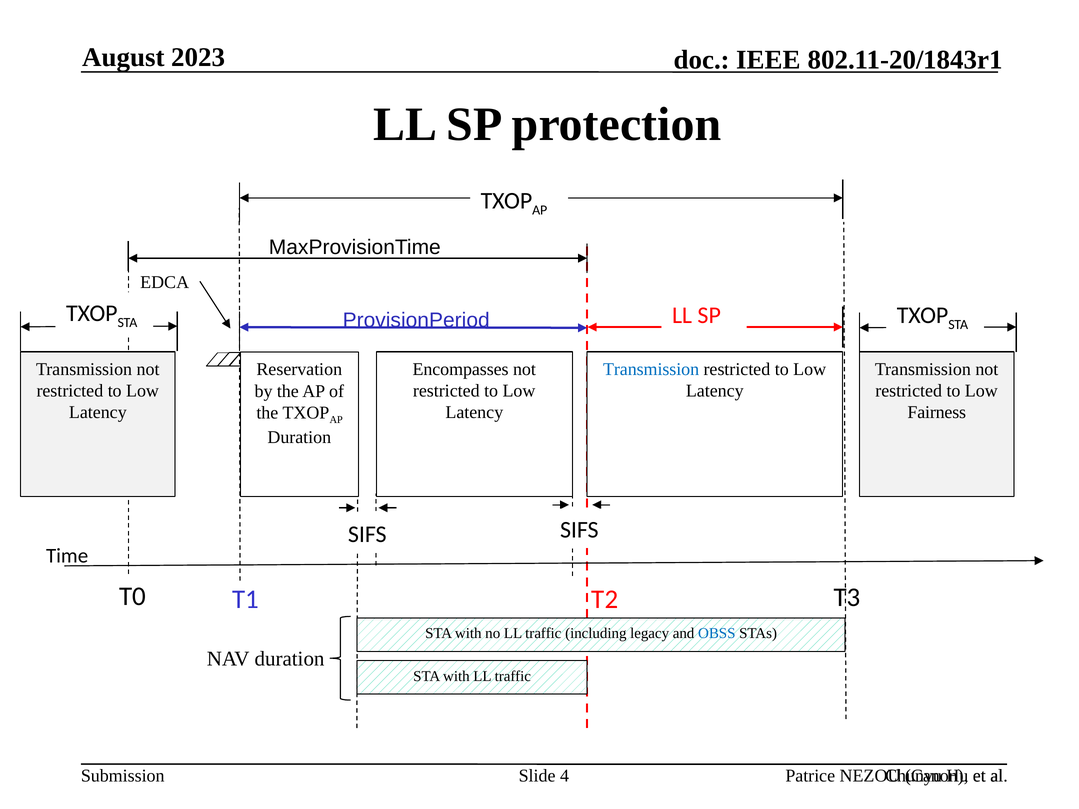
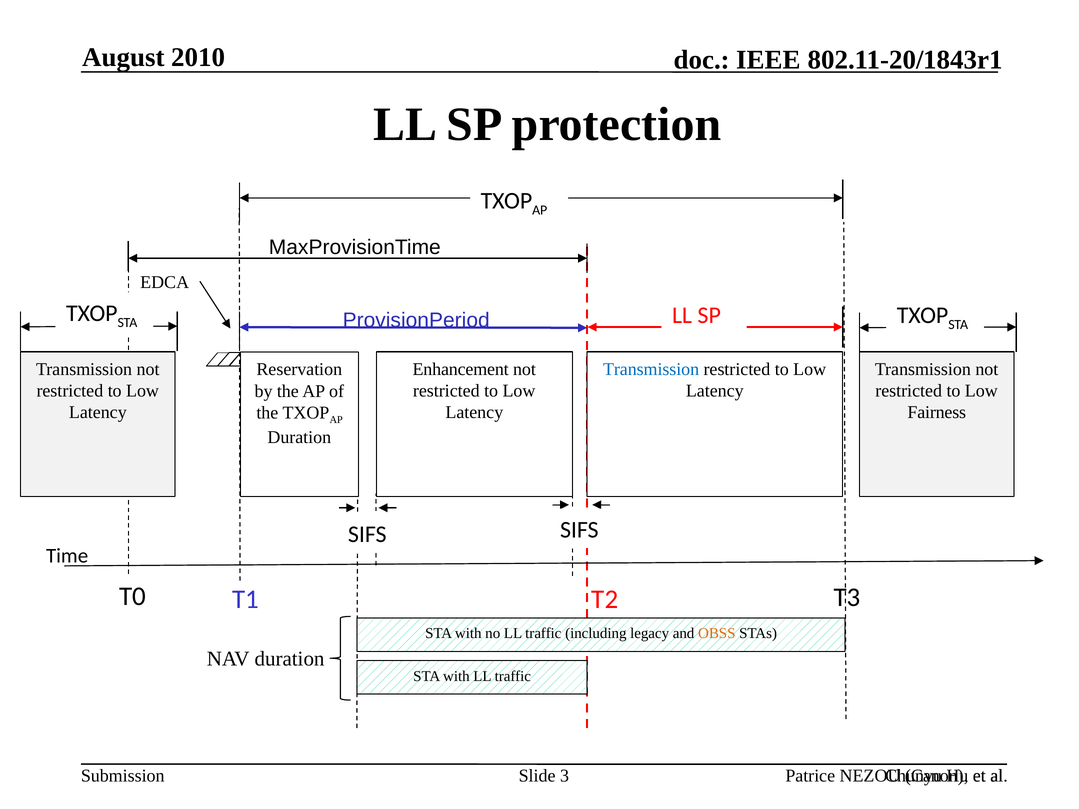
2023: 2023 -> 2010
Encompasses: Encompasses -> Enhancement
OBSS colour: blue -> orange
4: 4 -> 3
